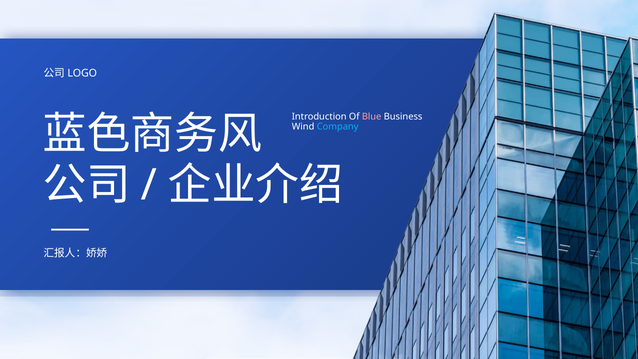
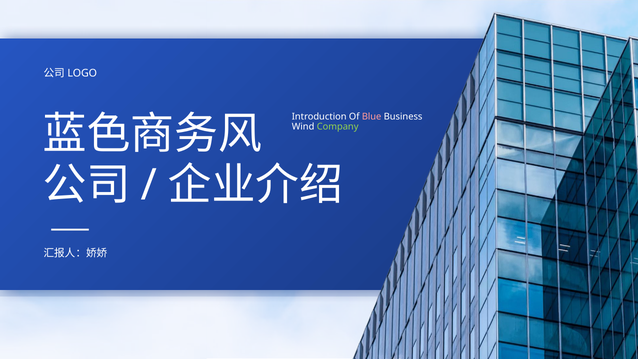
Company colour: light blue -> light green
